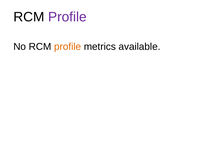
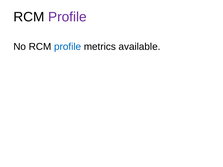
profile at (68, 47) colour: orange -> blue
